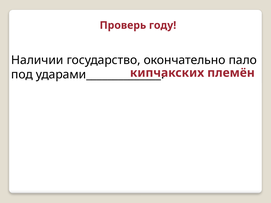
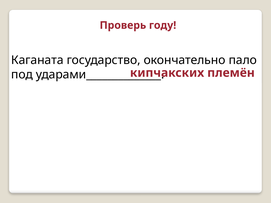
Наличии: Наличии -> Каганата
